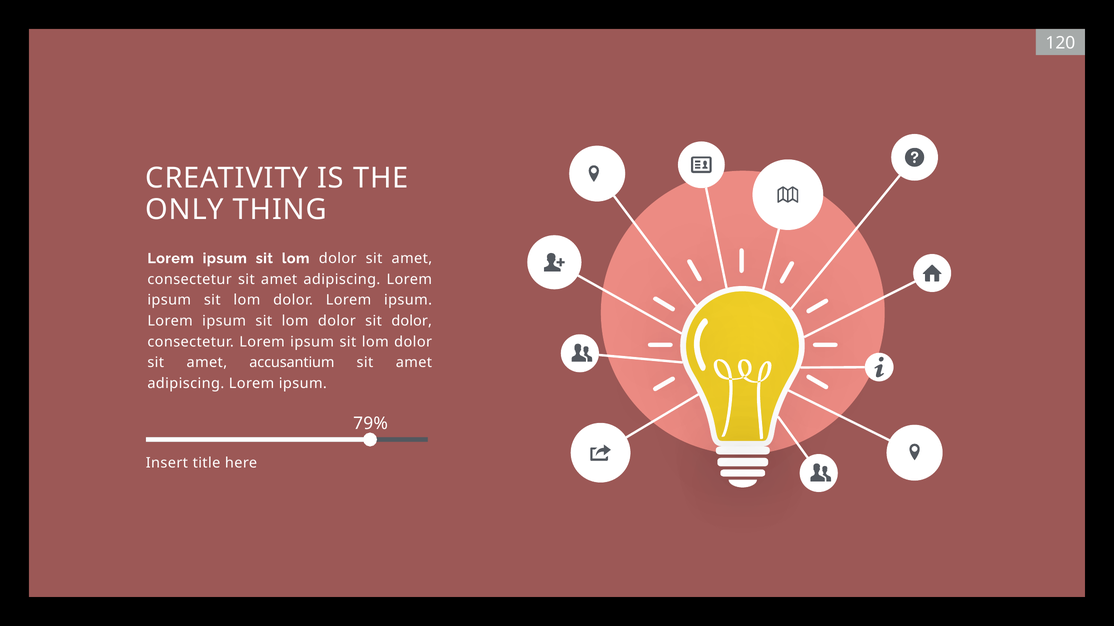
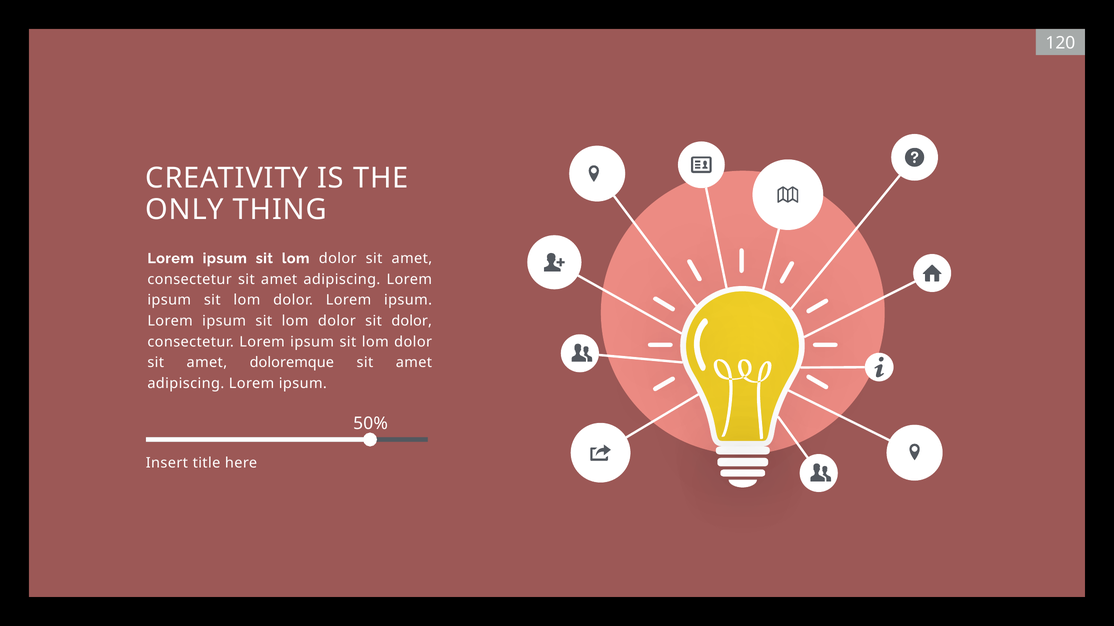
accusantium: accusantium -> doloremque
79%: 79% -> 50%
